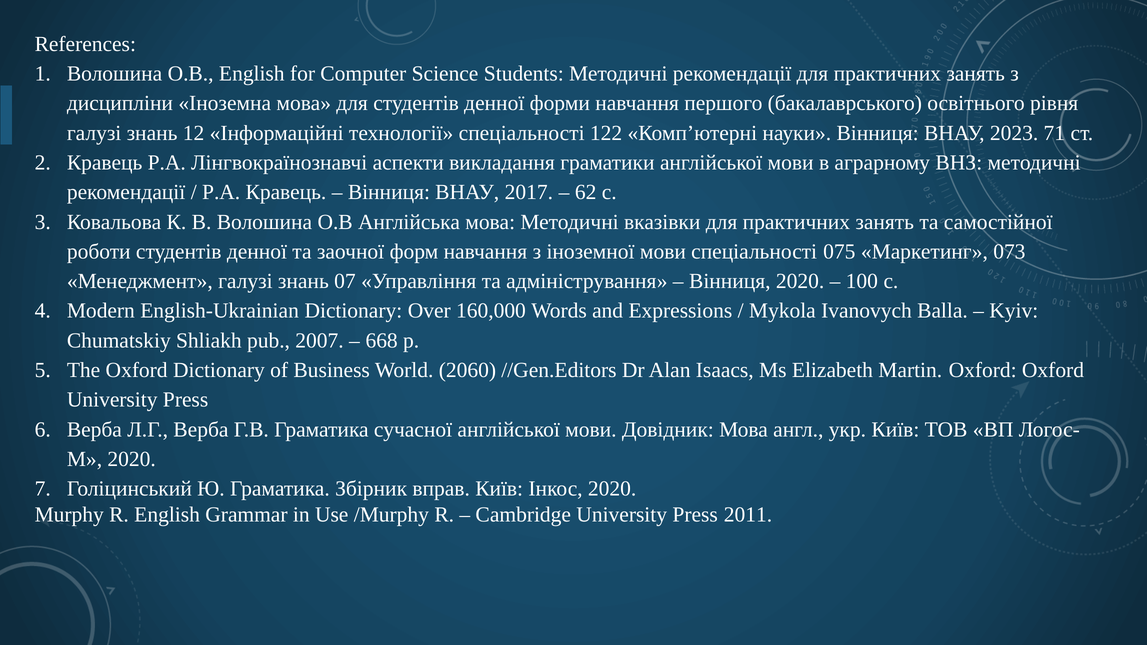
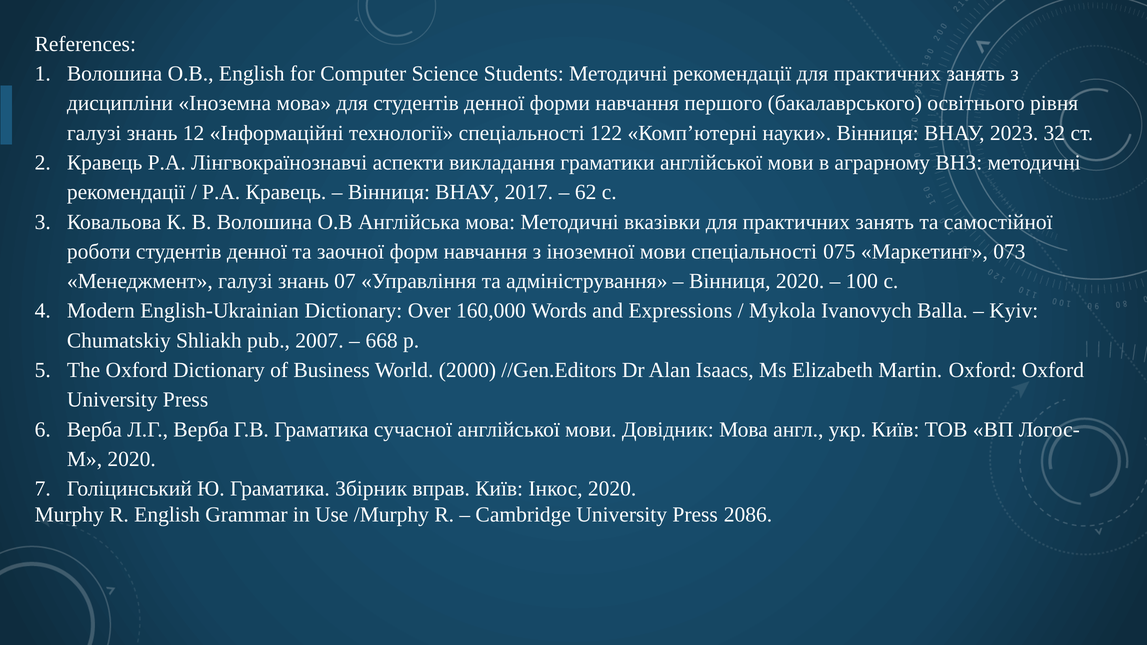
71: 71 -> 32
2060: 2060 -> 2000
2011: 2011 -> 2086
